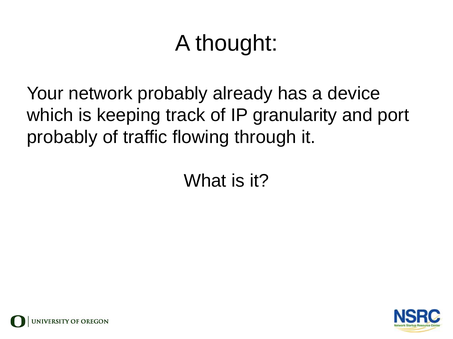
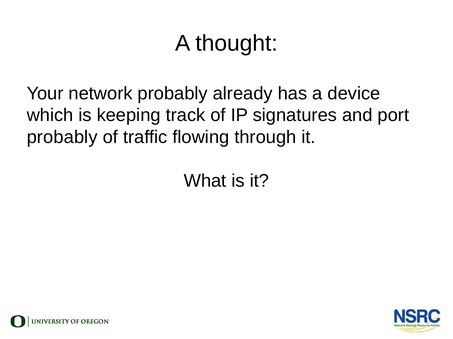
granularity: granularity -> signatures
